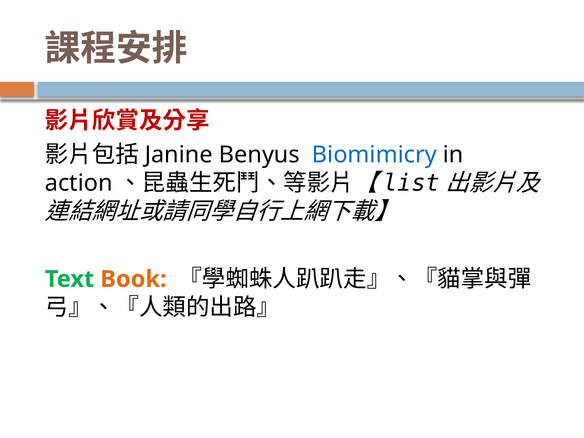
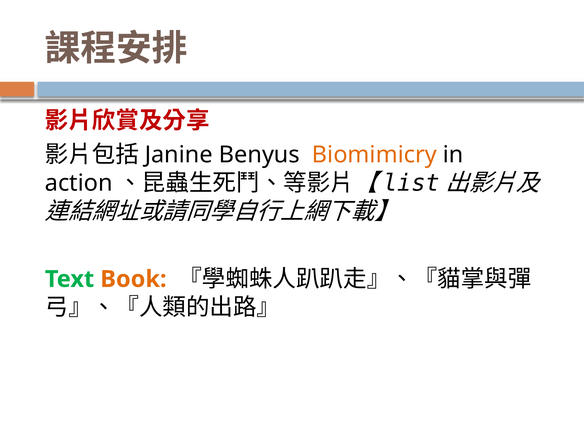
Biomimicry colour: blue -> orange
